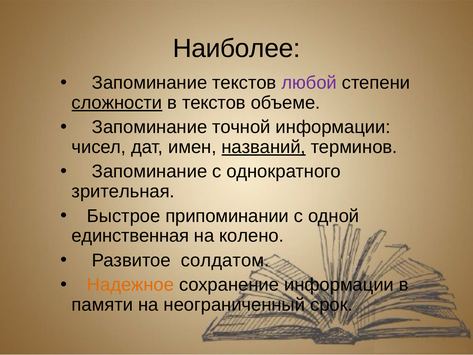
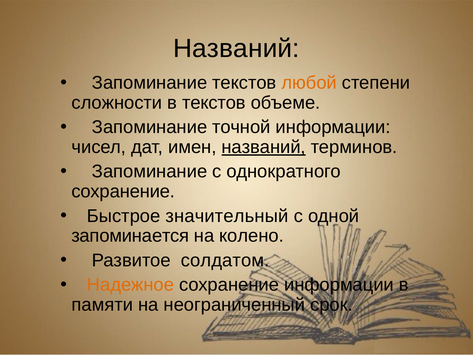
Наиболее at (237, 48): Наиболее -> Названий
любой colour: purple -> orange
сложности underline: present -> none
зрительная at (123, 191): зрительная -> сохранение
припоминании: припоминании -> значительный
единственная: единственная -> запоминается
